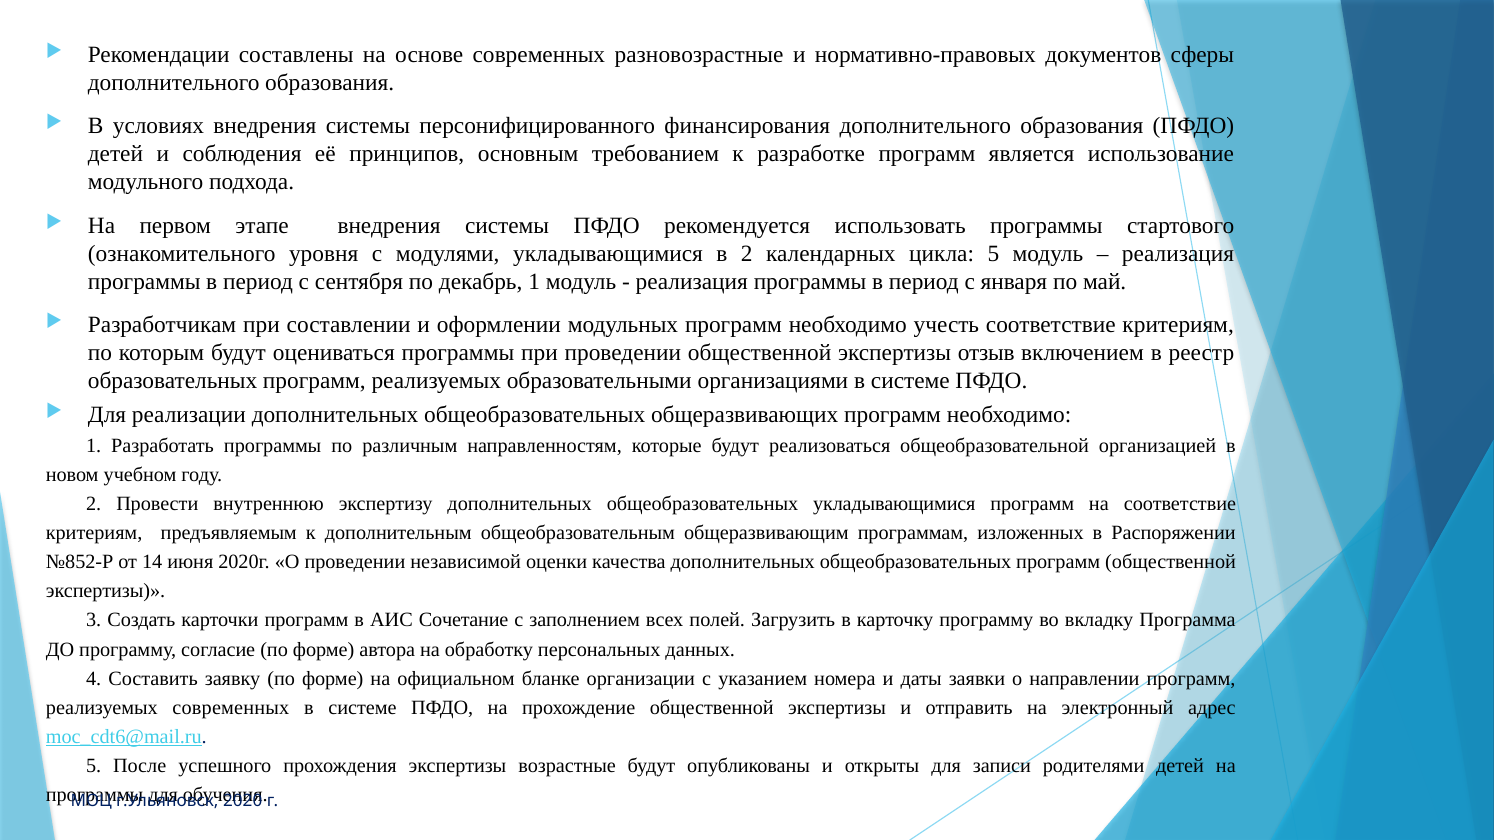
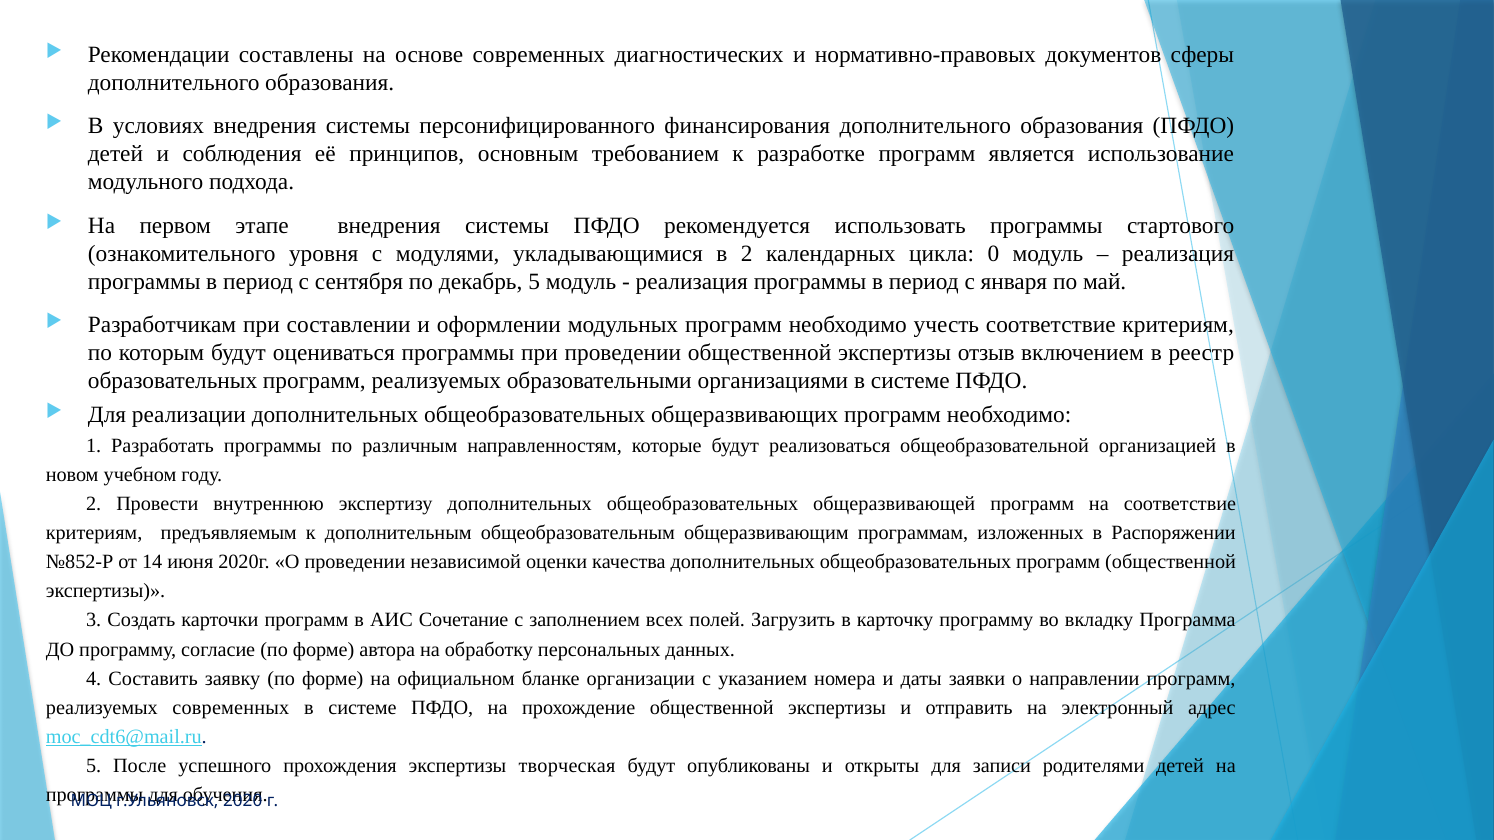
разновозрастные: разновозрастные -> диагностических
цикла 5: 5 -> 0
декабрь 1: 1 -> 5
общеобразовательных укладывающимися: укладывающимися -> общеразвивающей
возрастные: возрастные -> творческая
